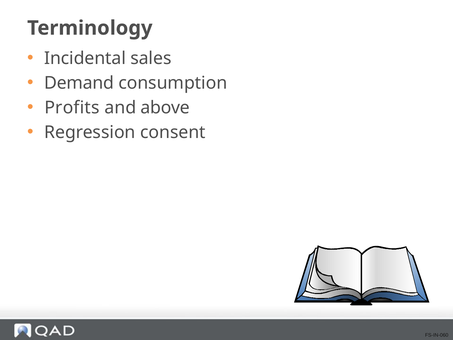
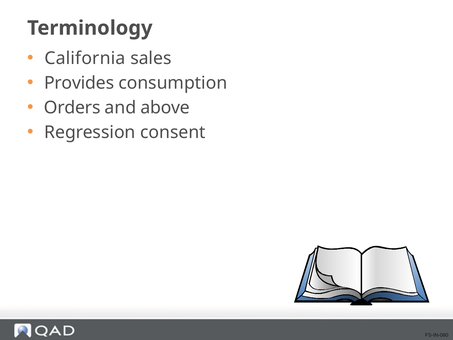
Incidental: Incidental -> California
Demand: Demand -> Provides
Profits: Profits -> Orders
